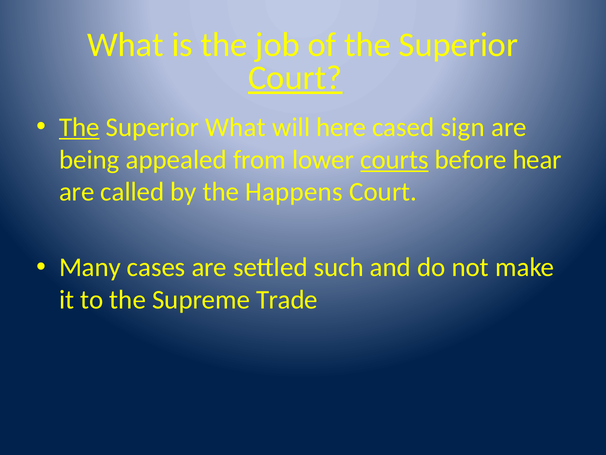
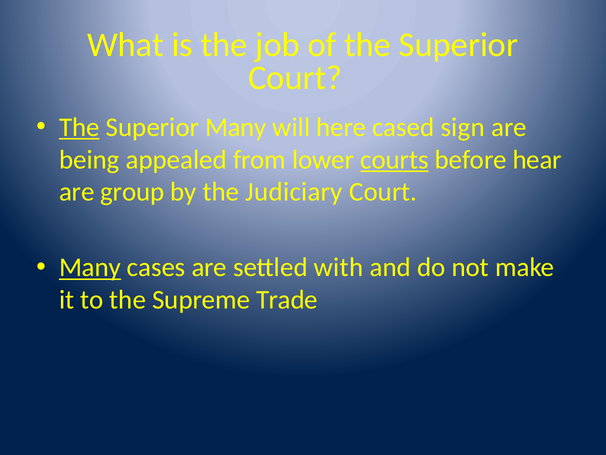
Court at (295, 78) underline: present -> none
Superior What: What -> Many
called: called -> group
Happens: Happens -> Judiciary
Many at (90, 267) underline: none -> present
such: such -> with
